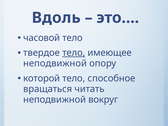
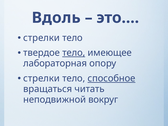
часовой at (42, 38): часовой -> стрелки
неподвижной at (55, 63): неподвижной -> лабораторная
которой at (42, 78): которой -> стрелки
способное underline: none -> present
